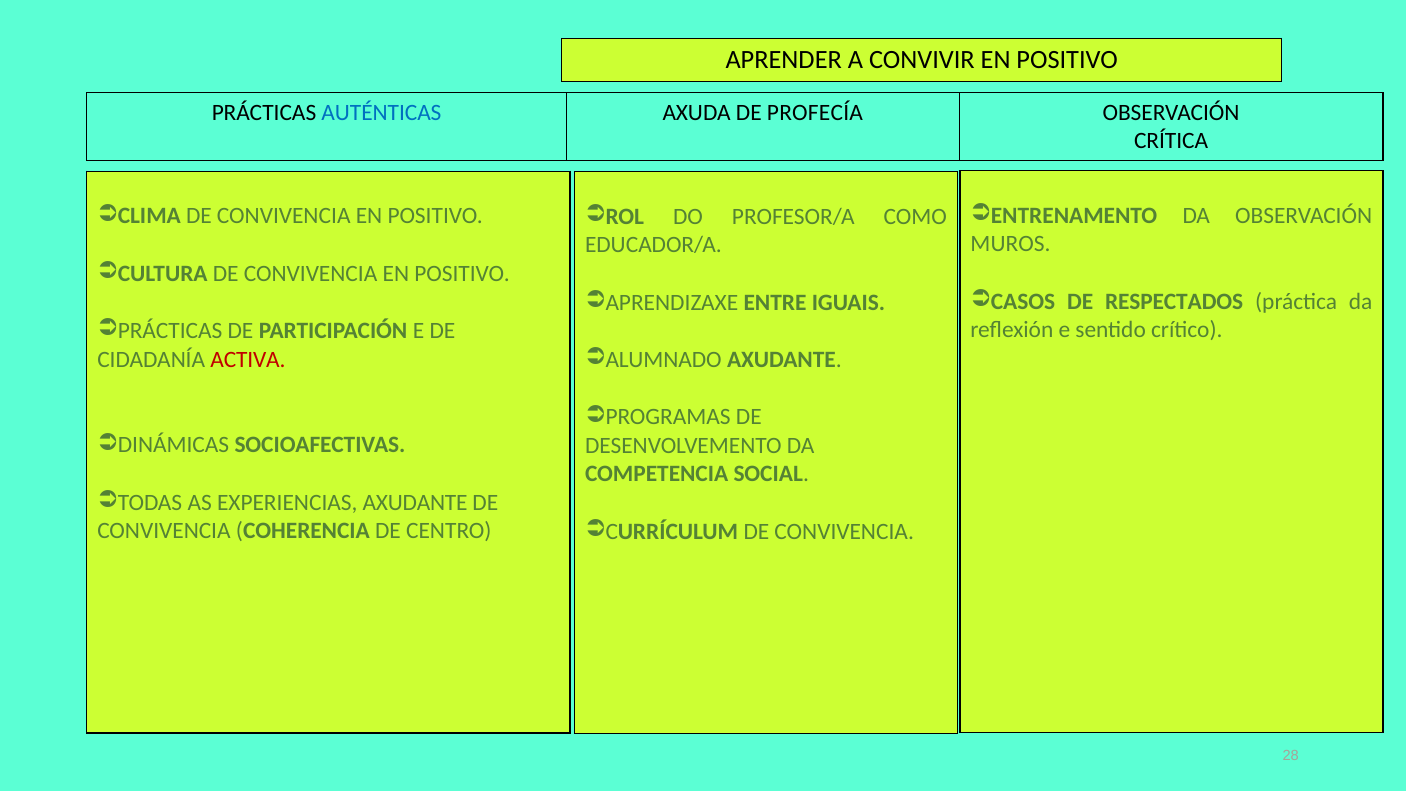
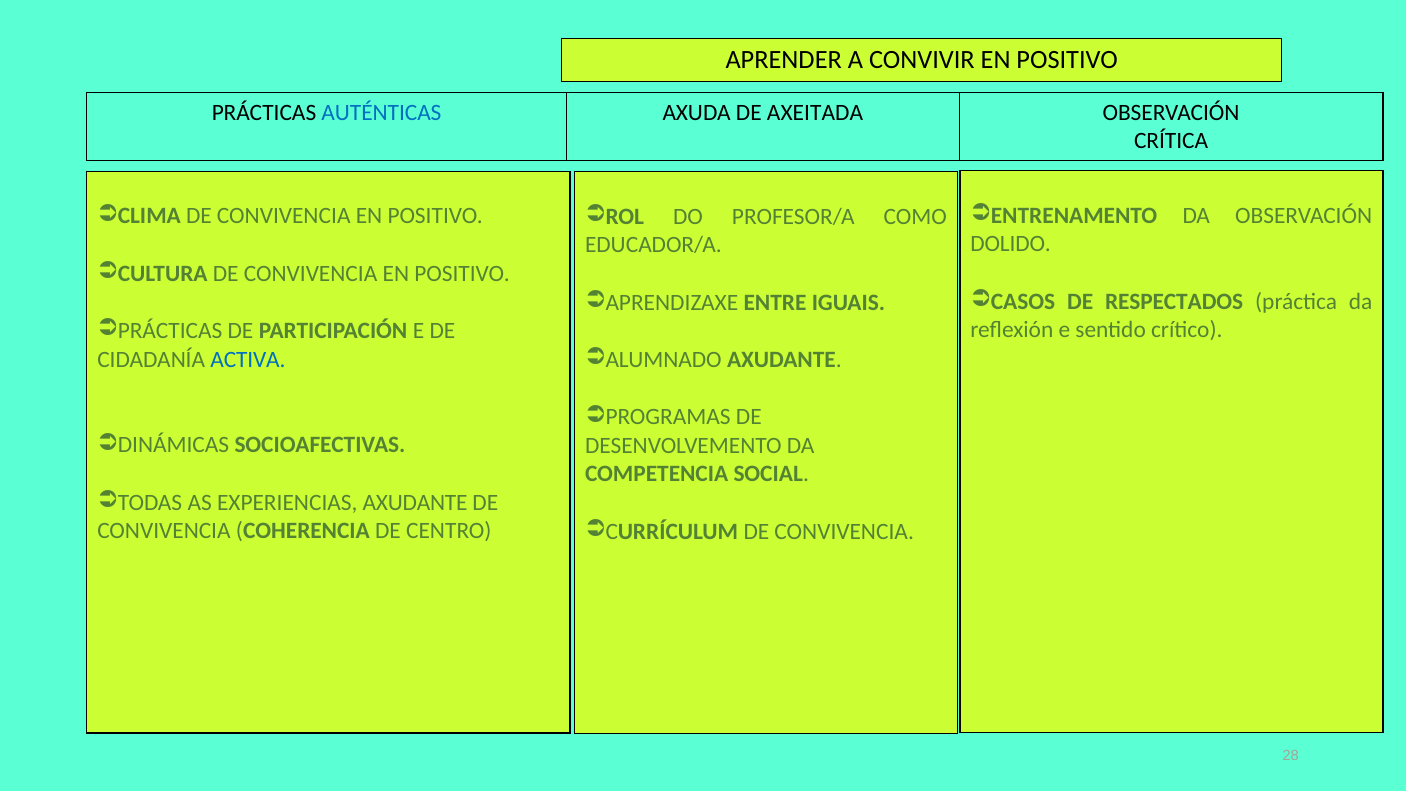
PROFECÍA: PROFECÍA -> AXEITADA
MUROS: MUROS -> DOLIDO
ACTIVA colour: red -> blue
